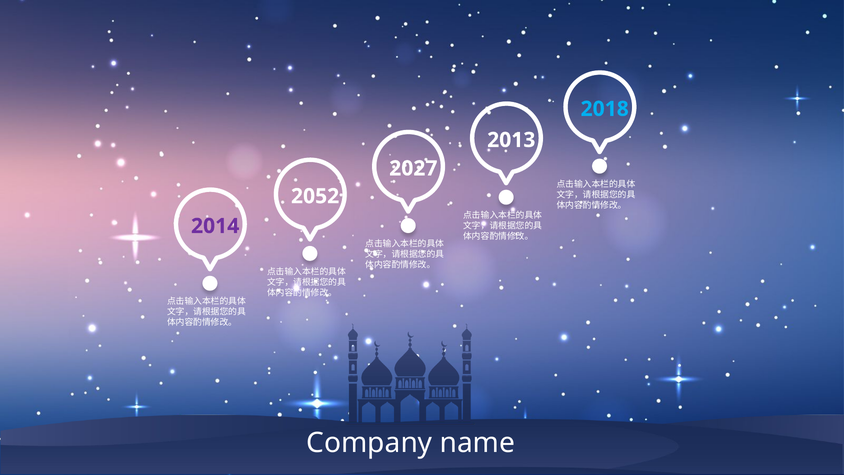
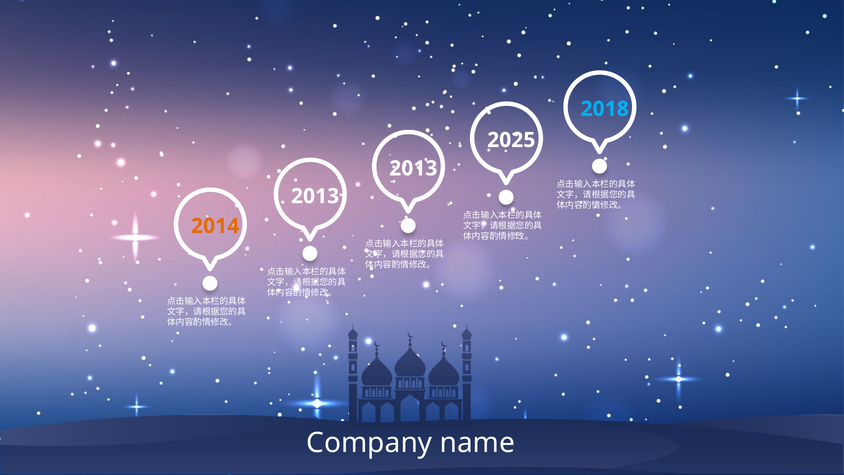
2013: 2013 -> 2025
2027 at (413, 168): 2027 -> 2013
2052 at (315, 196): 2052 -> 2013
2014 colour: purple -> orange
